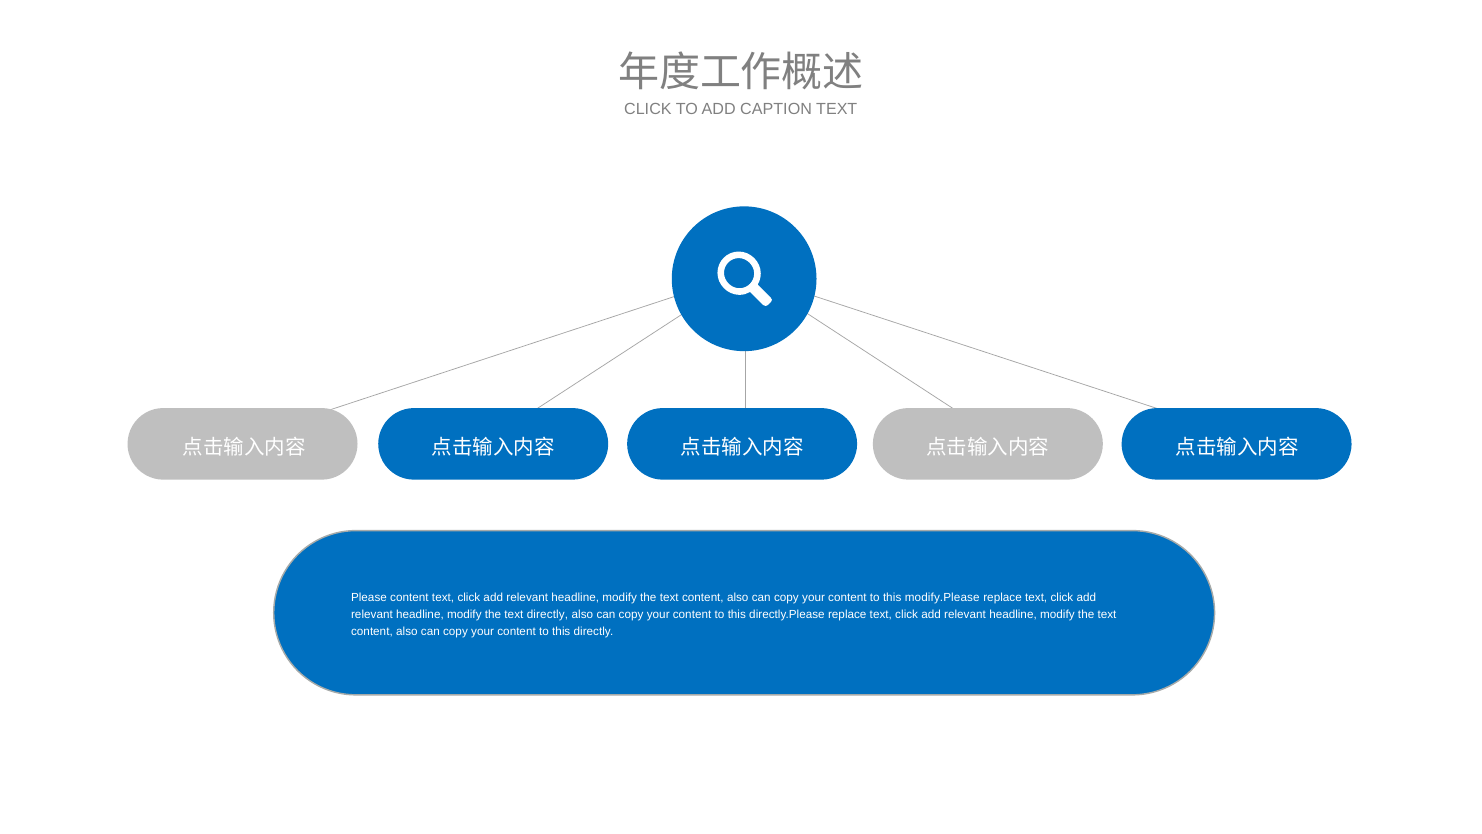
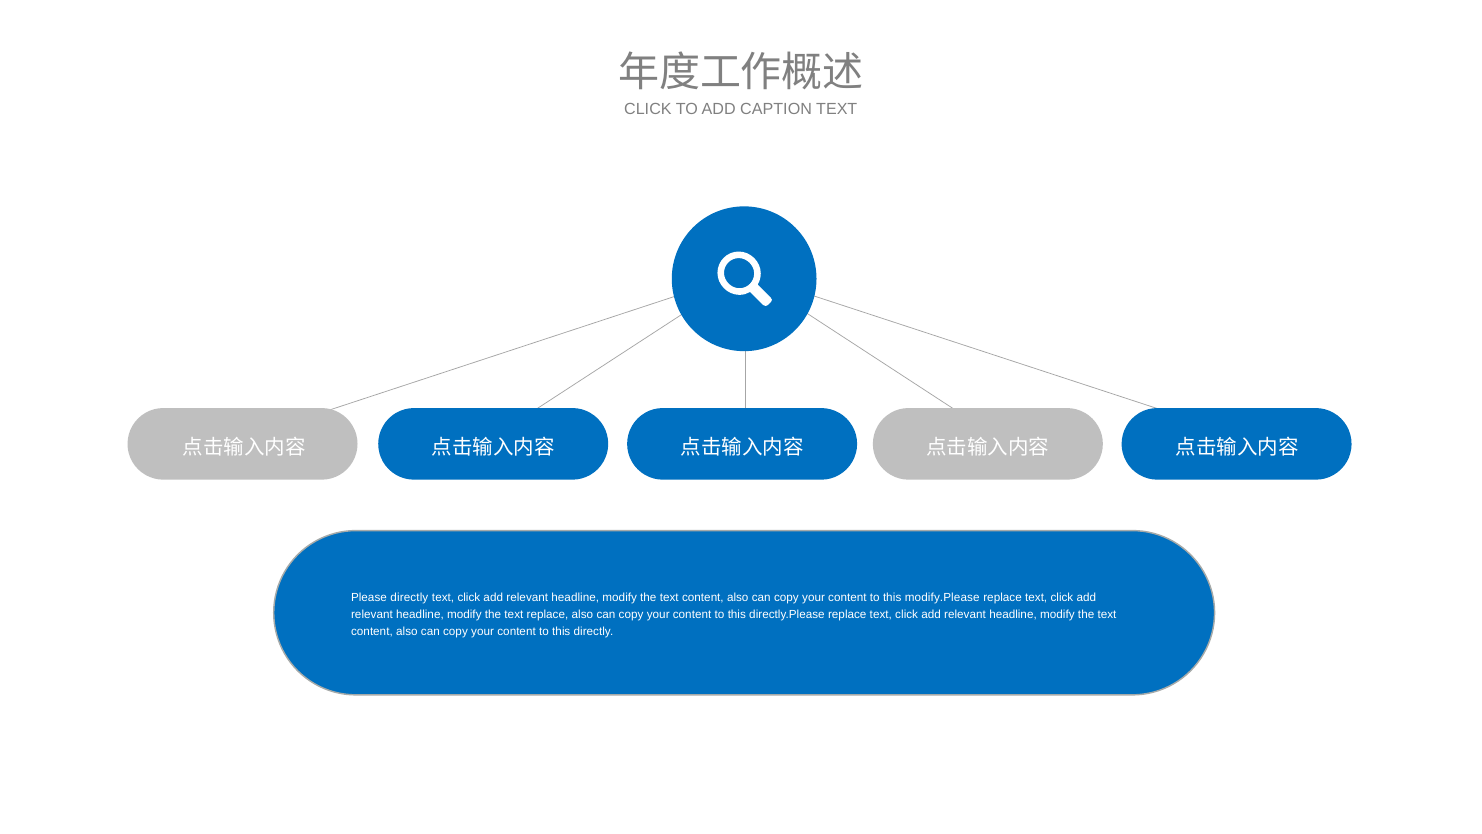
Please content: content -> directly
text directly: directly -> replace
